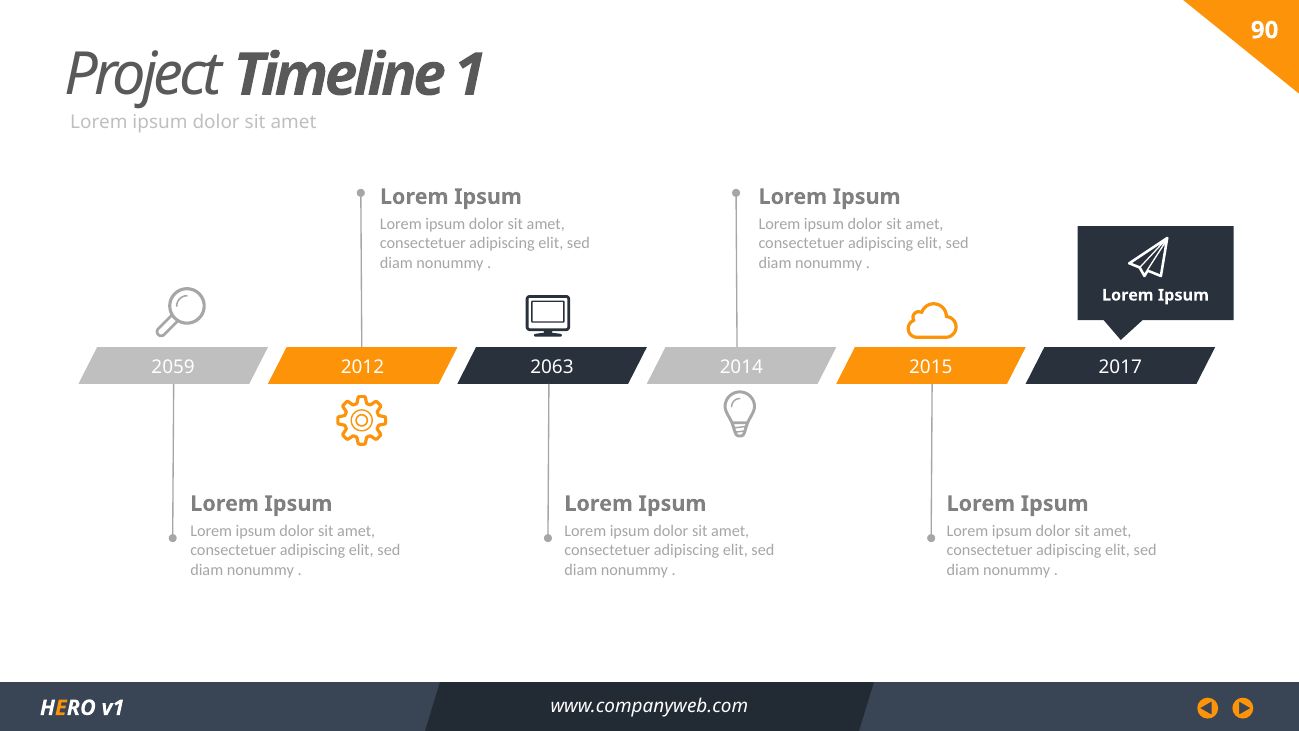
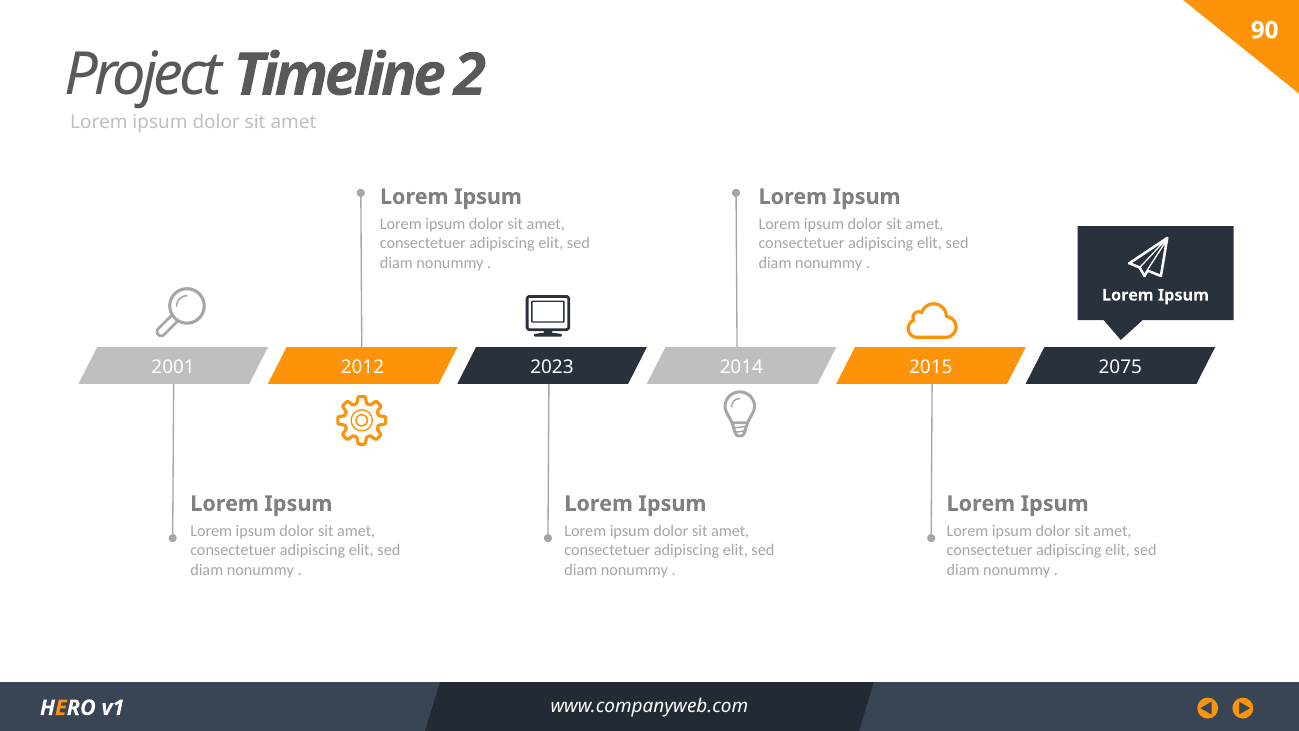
1: 1 -> 2
2059: 2059 -> 2001
2063: 2063 -> 2023
2017: 2017 -> 2075
